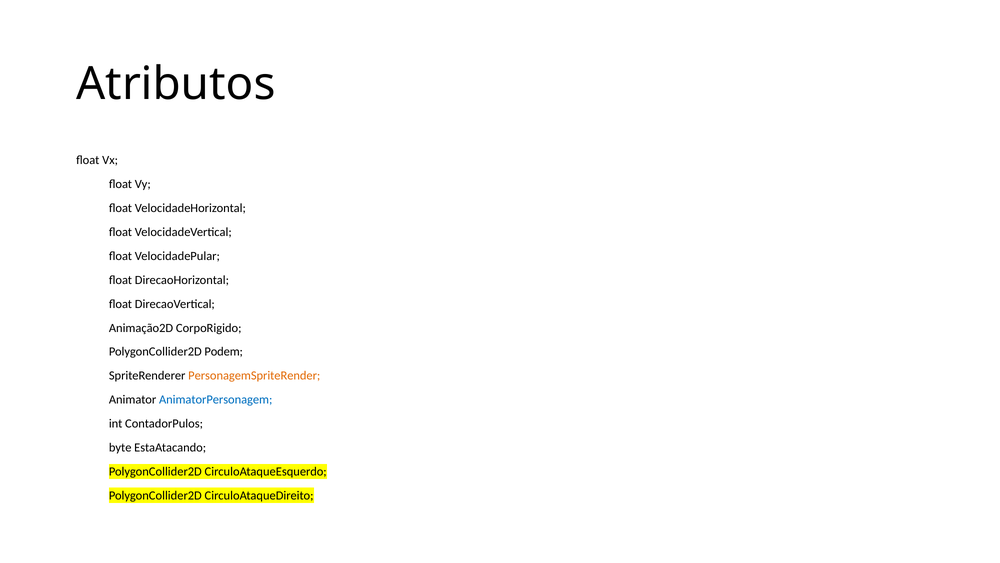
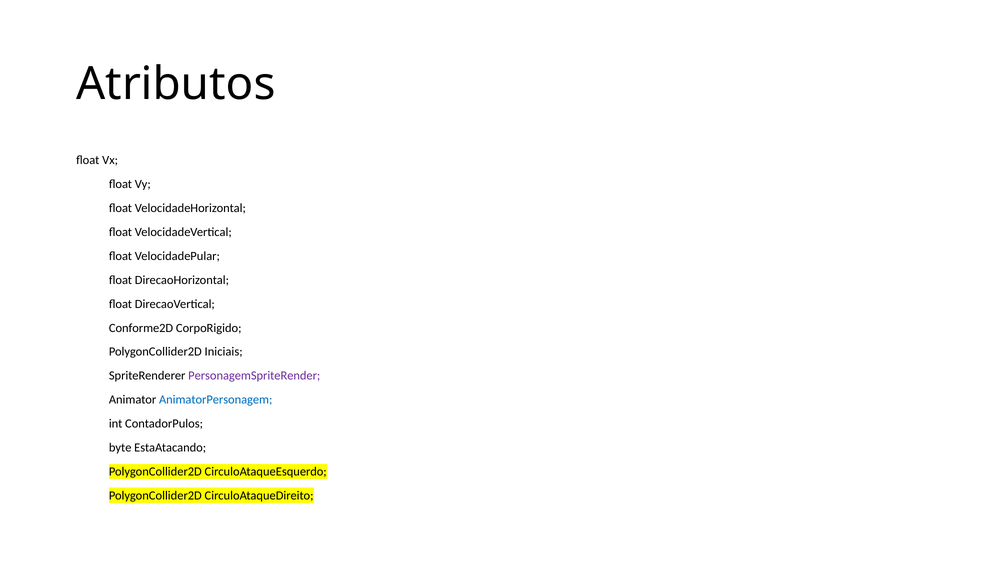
Animação2D: Animação2D -> Conforme2D
Podem: Podem -> Iniciais
PersonagemSpriteRender colour: orange -> purple
